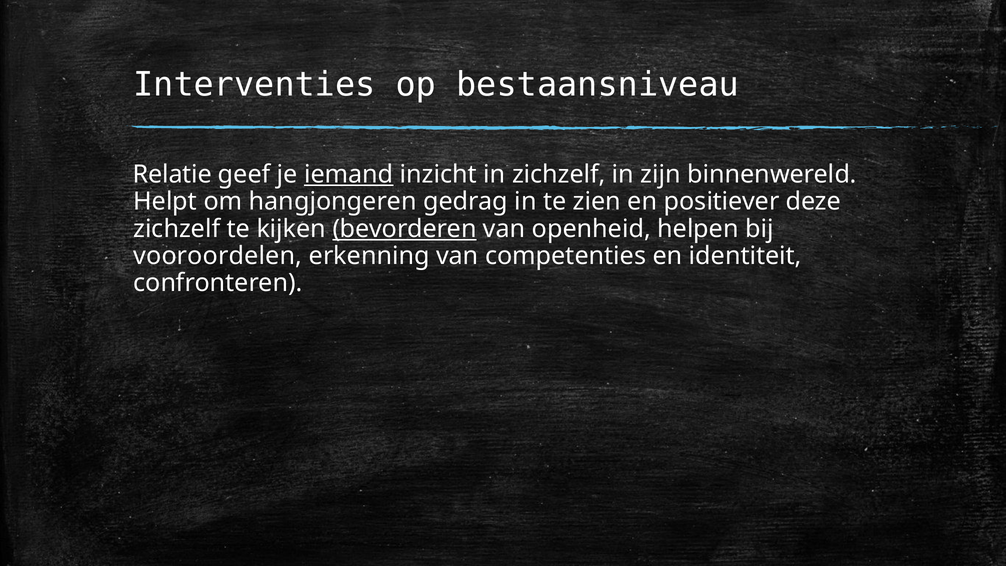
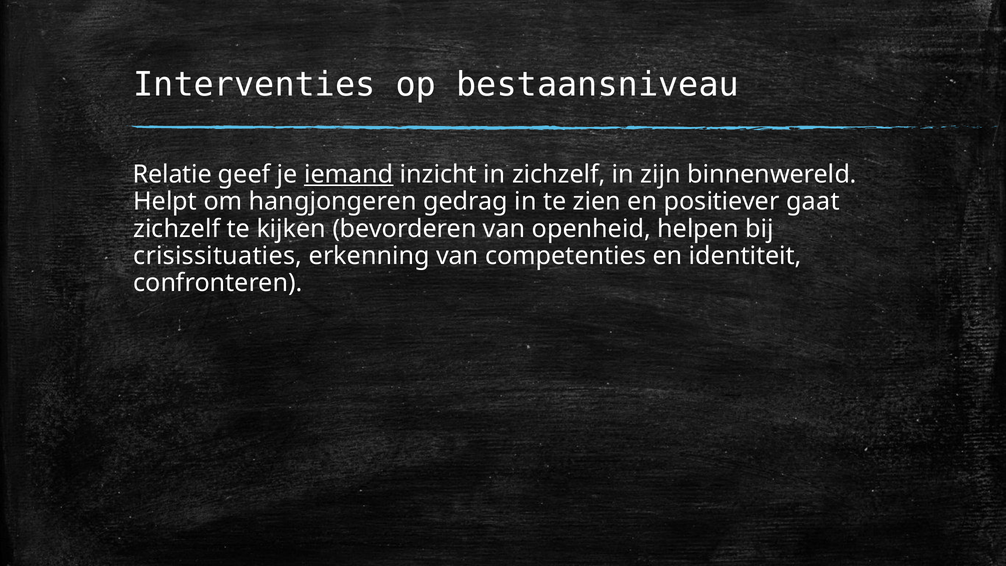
deze: deze -> gaat
bevorderen underline: present -> none
vooroordelen: vooroordelen -> crisissituaties
